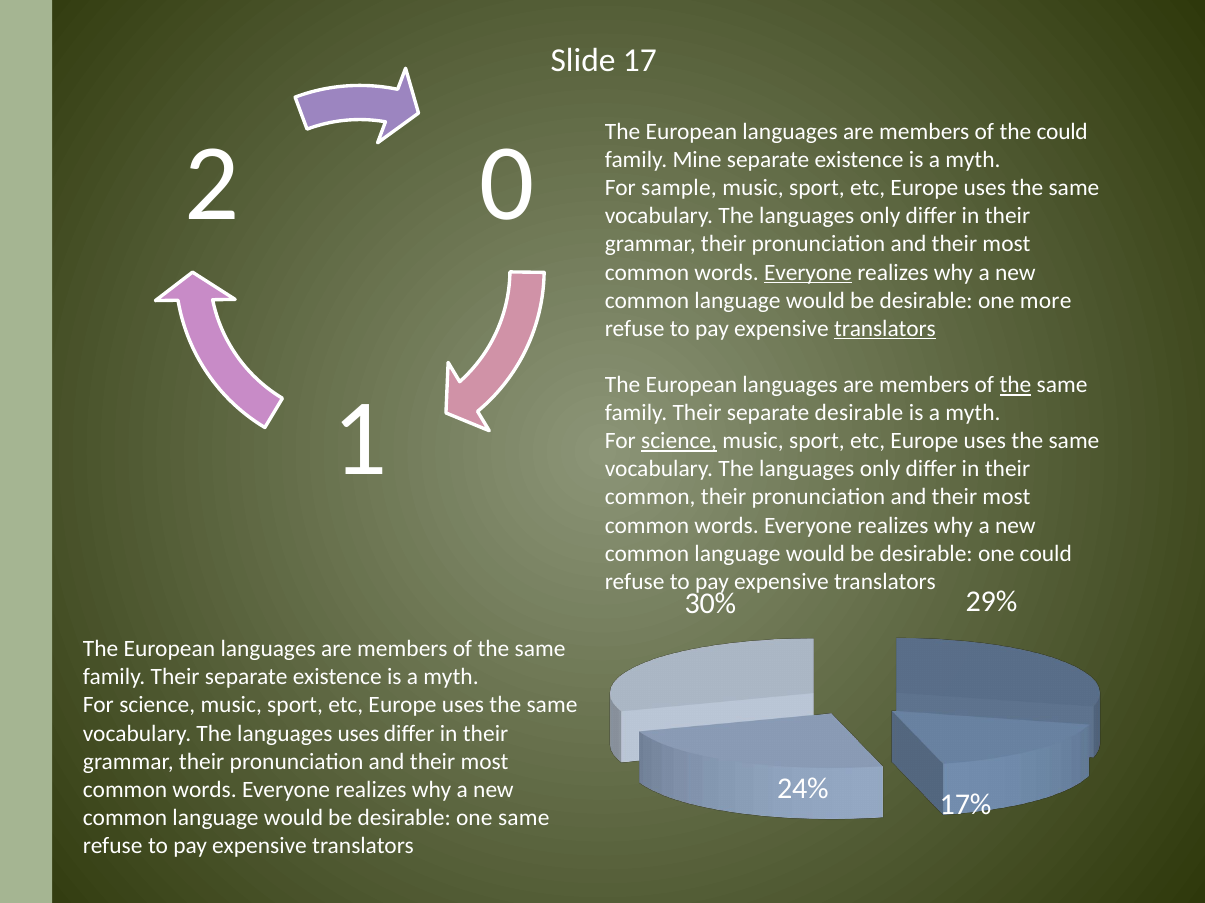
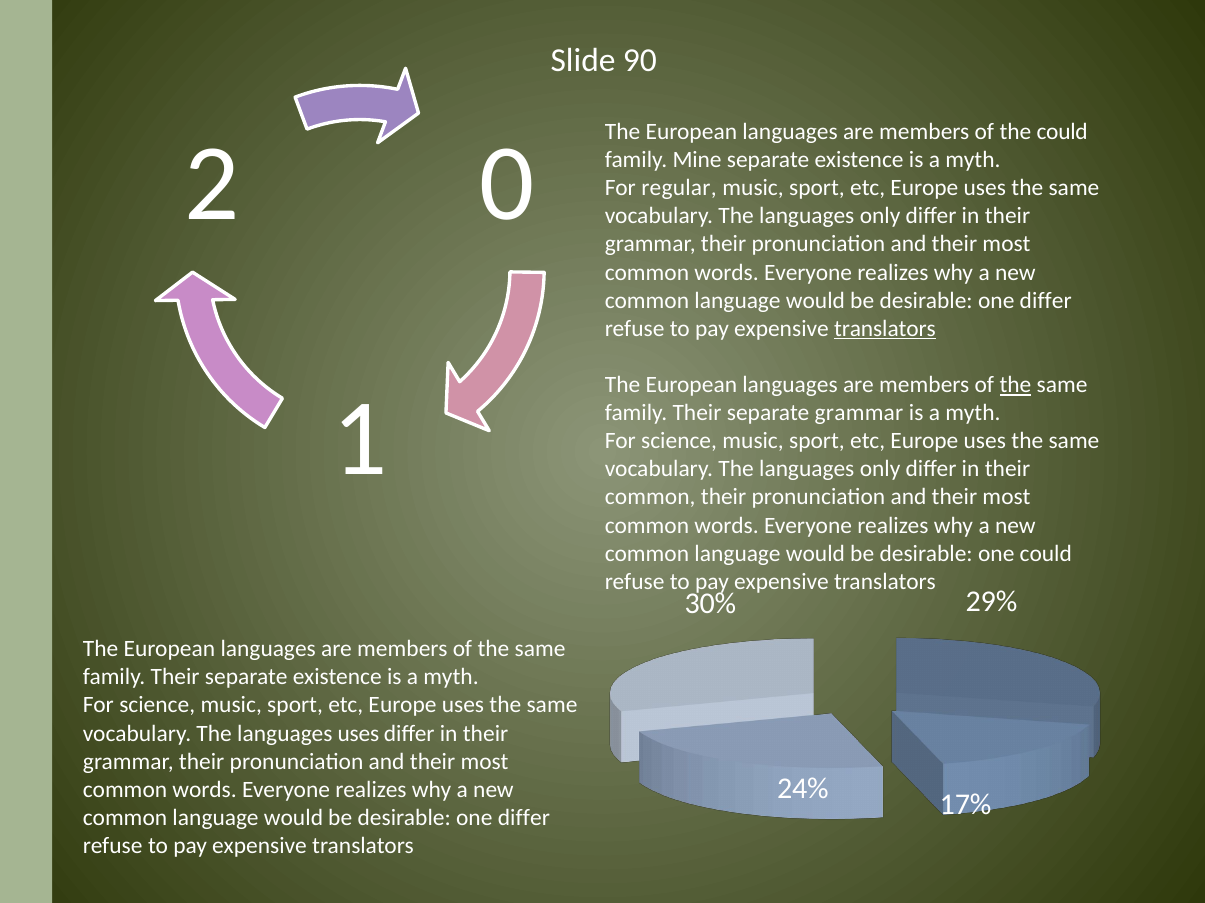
17: 17 -> 90
sample: sample -> regular
Everyone at (808, 273) underline: present -> none
more at (1046, 301): more -> differ
separate desirable: desirable -> grammar
science at (679, 441) underline: present -> none
same at (524, 818): same -> differ
